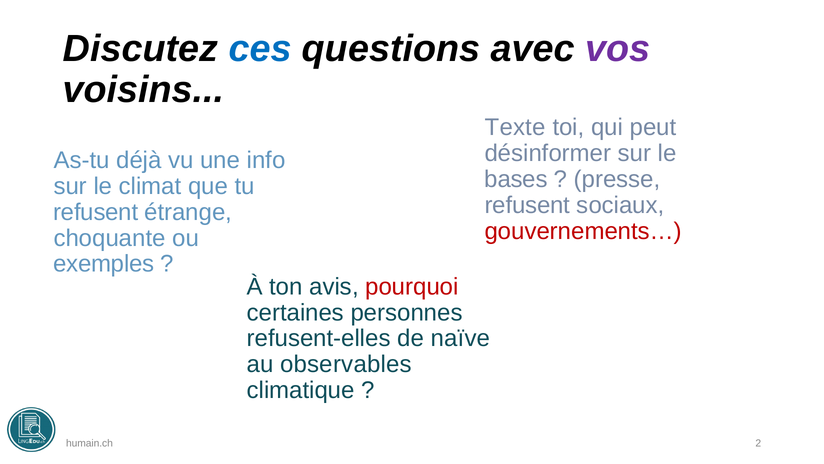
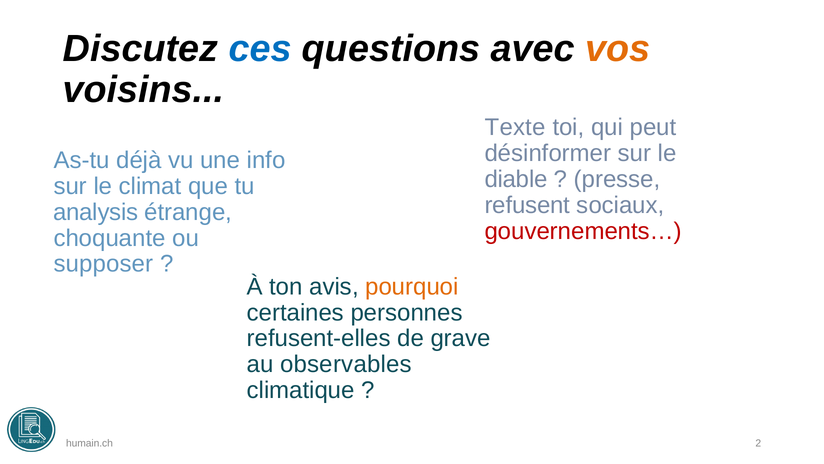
vos colour: purple -> orange
bases: bases -> diable
refusent at (96, 212): refusent -> analysis
exemples: exemples -> supposer
pourquoi colour: red -> orange
naïve: naïve -> grave
